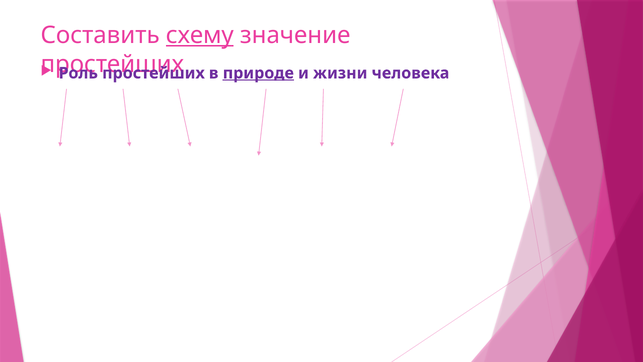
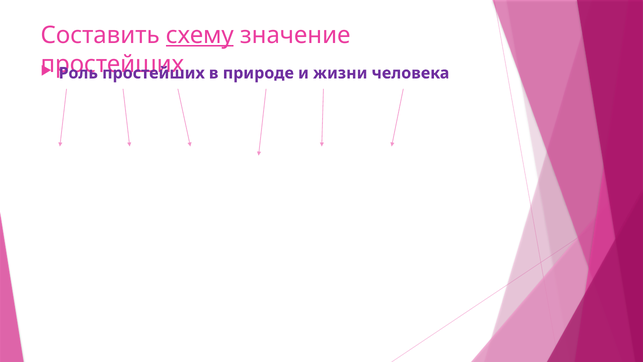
природе underline: present -> none
